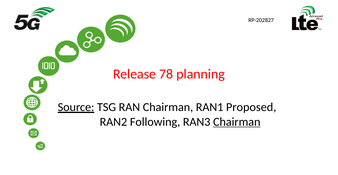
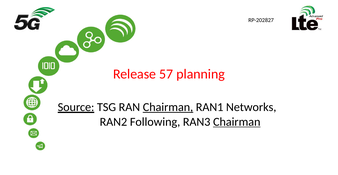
78: 78 -> 57
Chairman at (168, 107) underline: none -> present
Proposed: Proposed -> Networks
